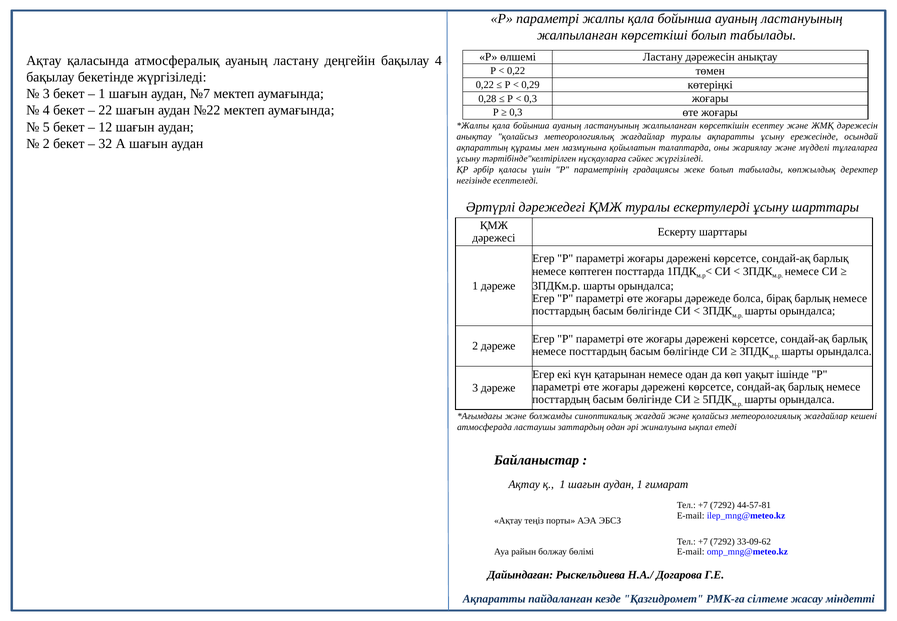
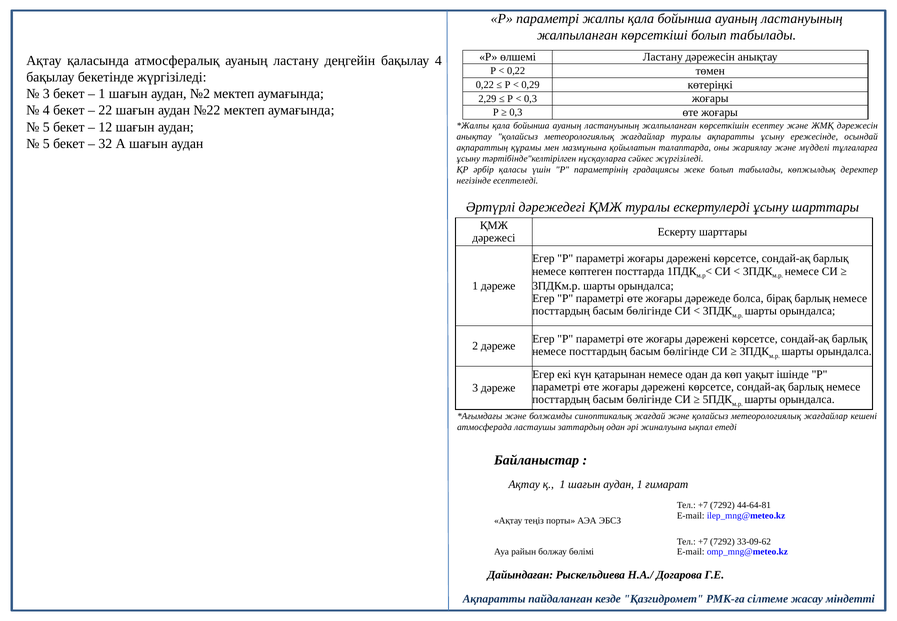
№7: №7 -> №2
0,28: 0,28 -> 2,29
2 at (46, 144): 2 -> 5
44-57-81: 44-57-81 -> 44-64-81
